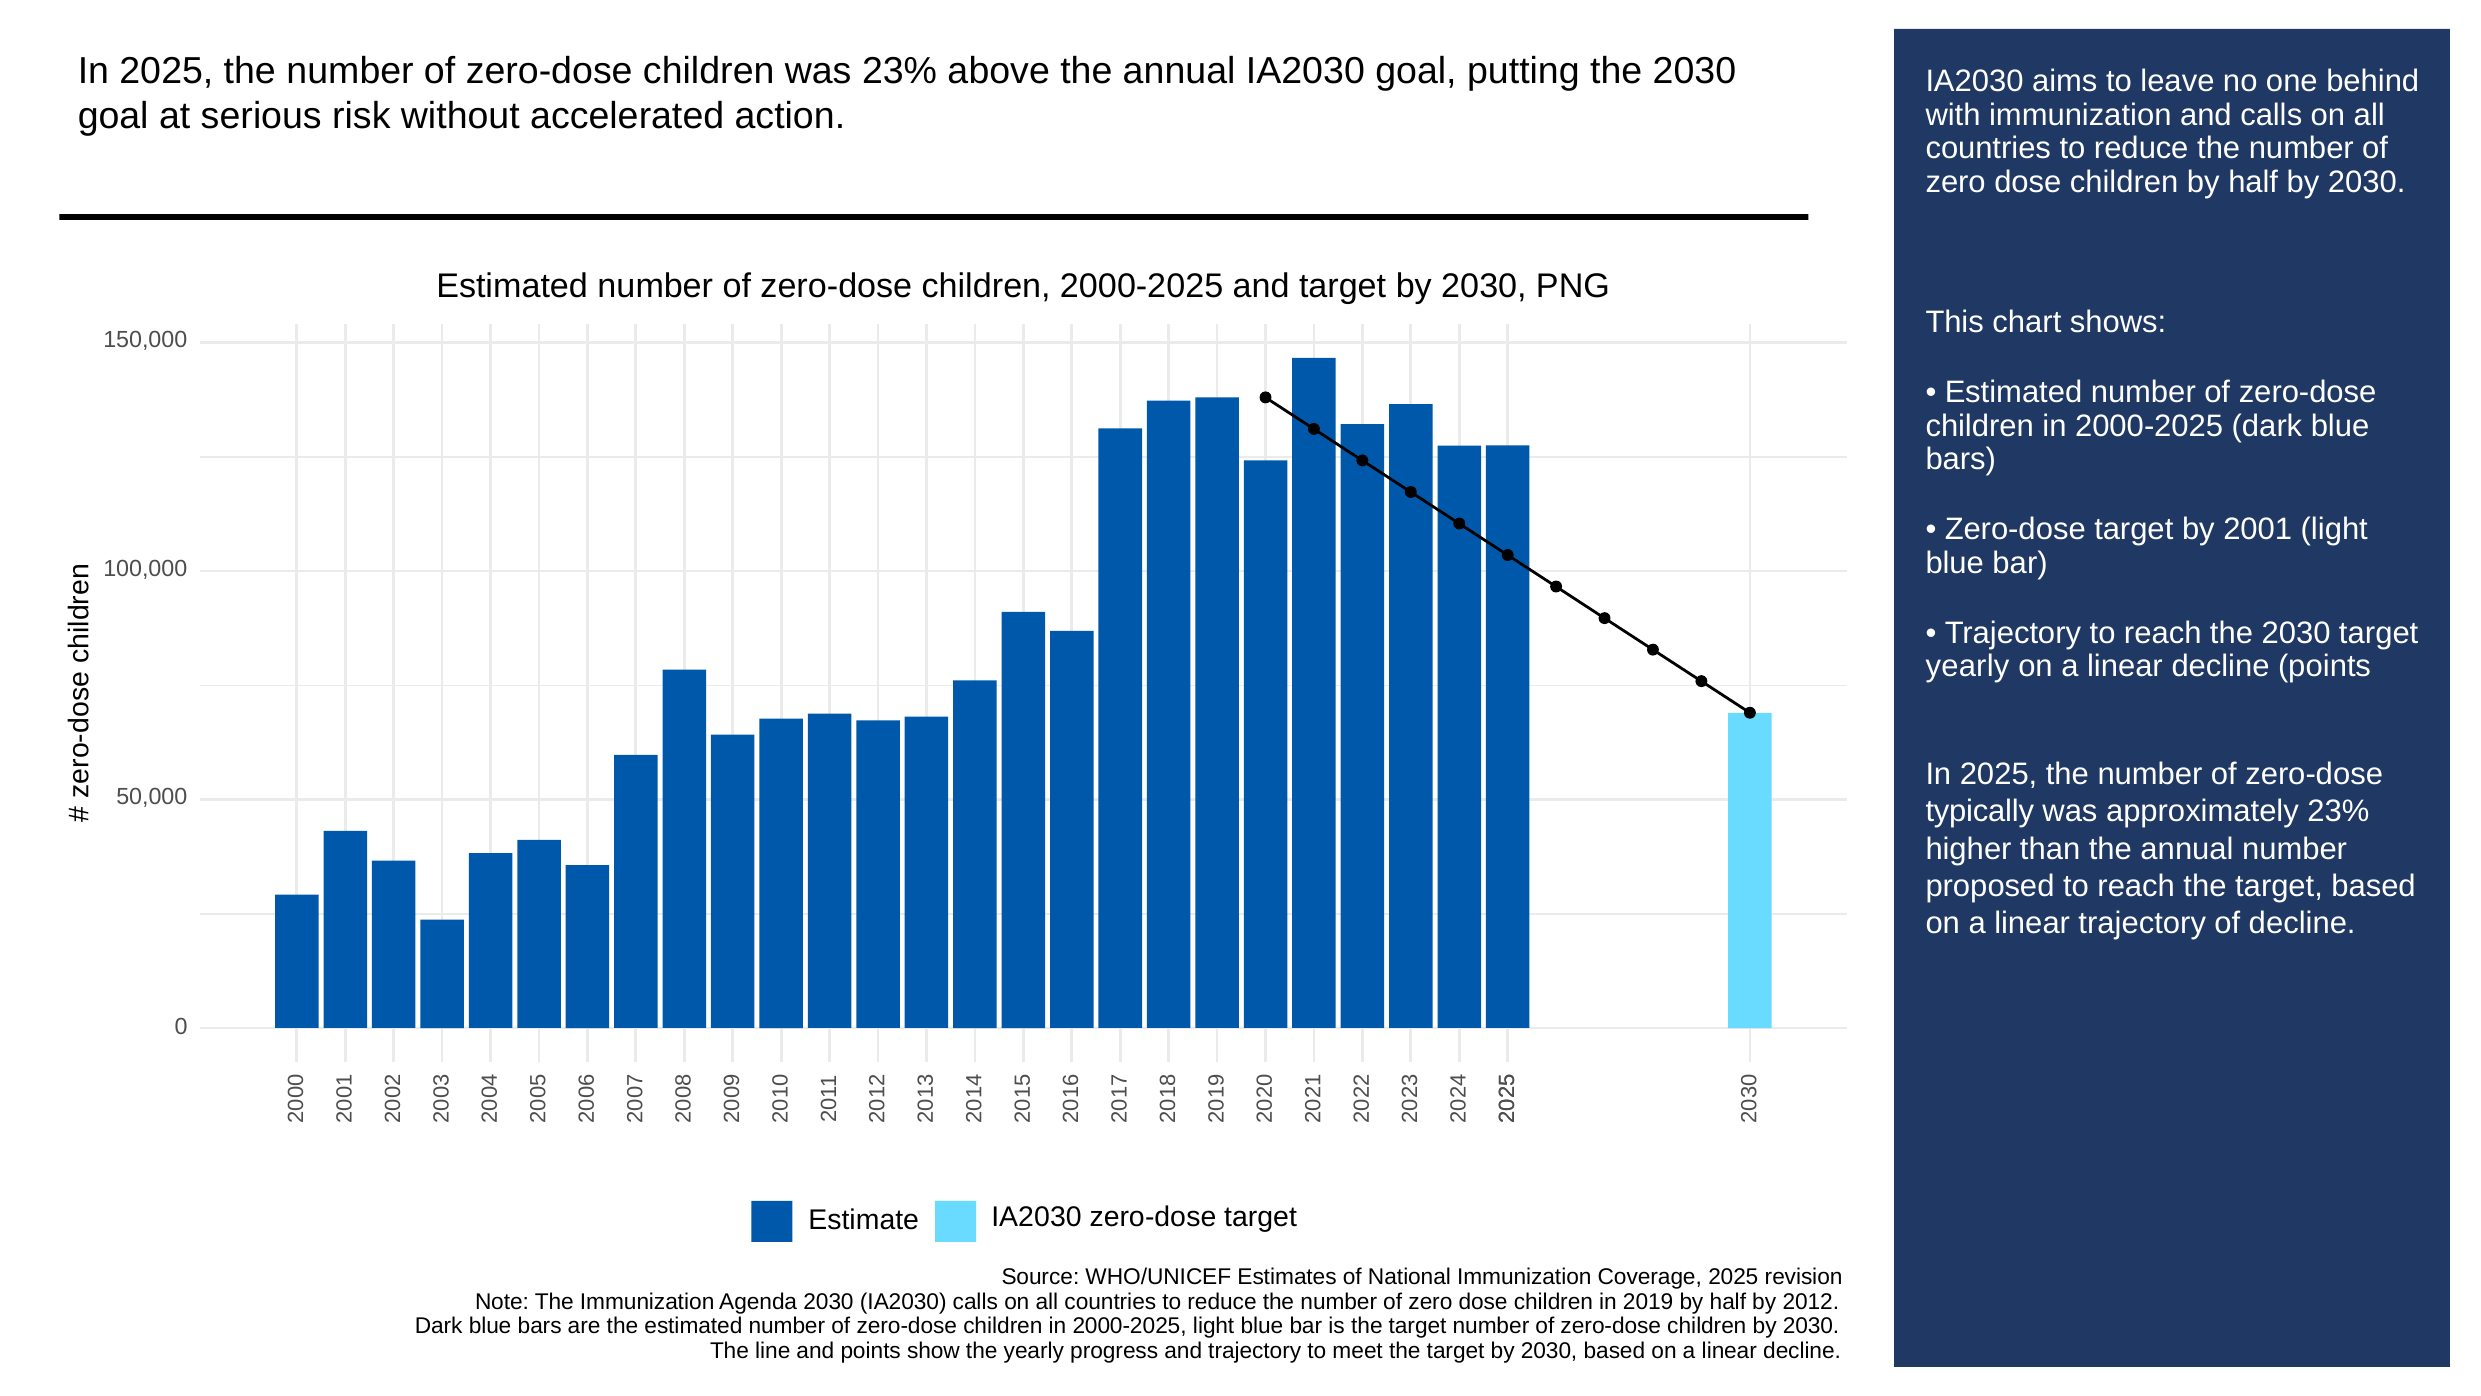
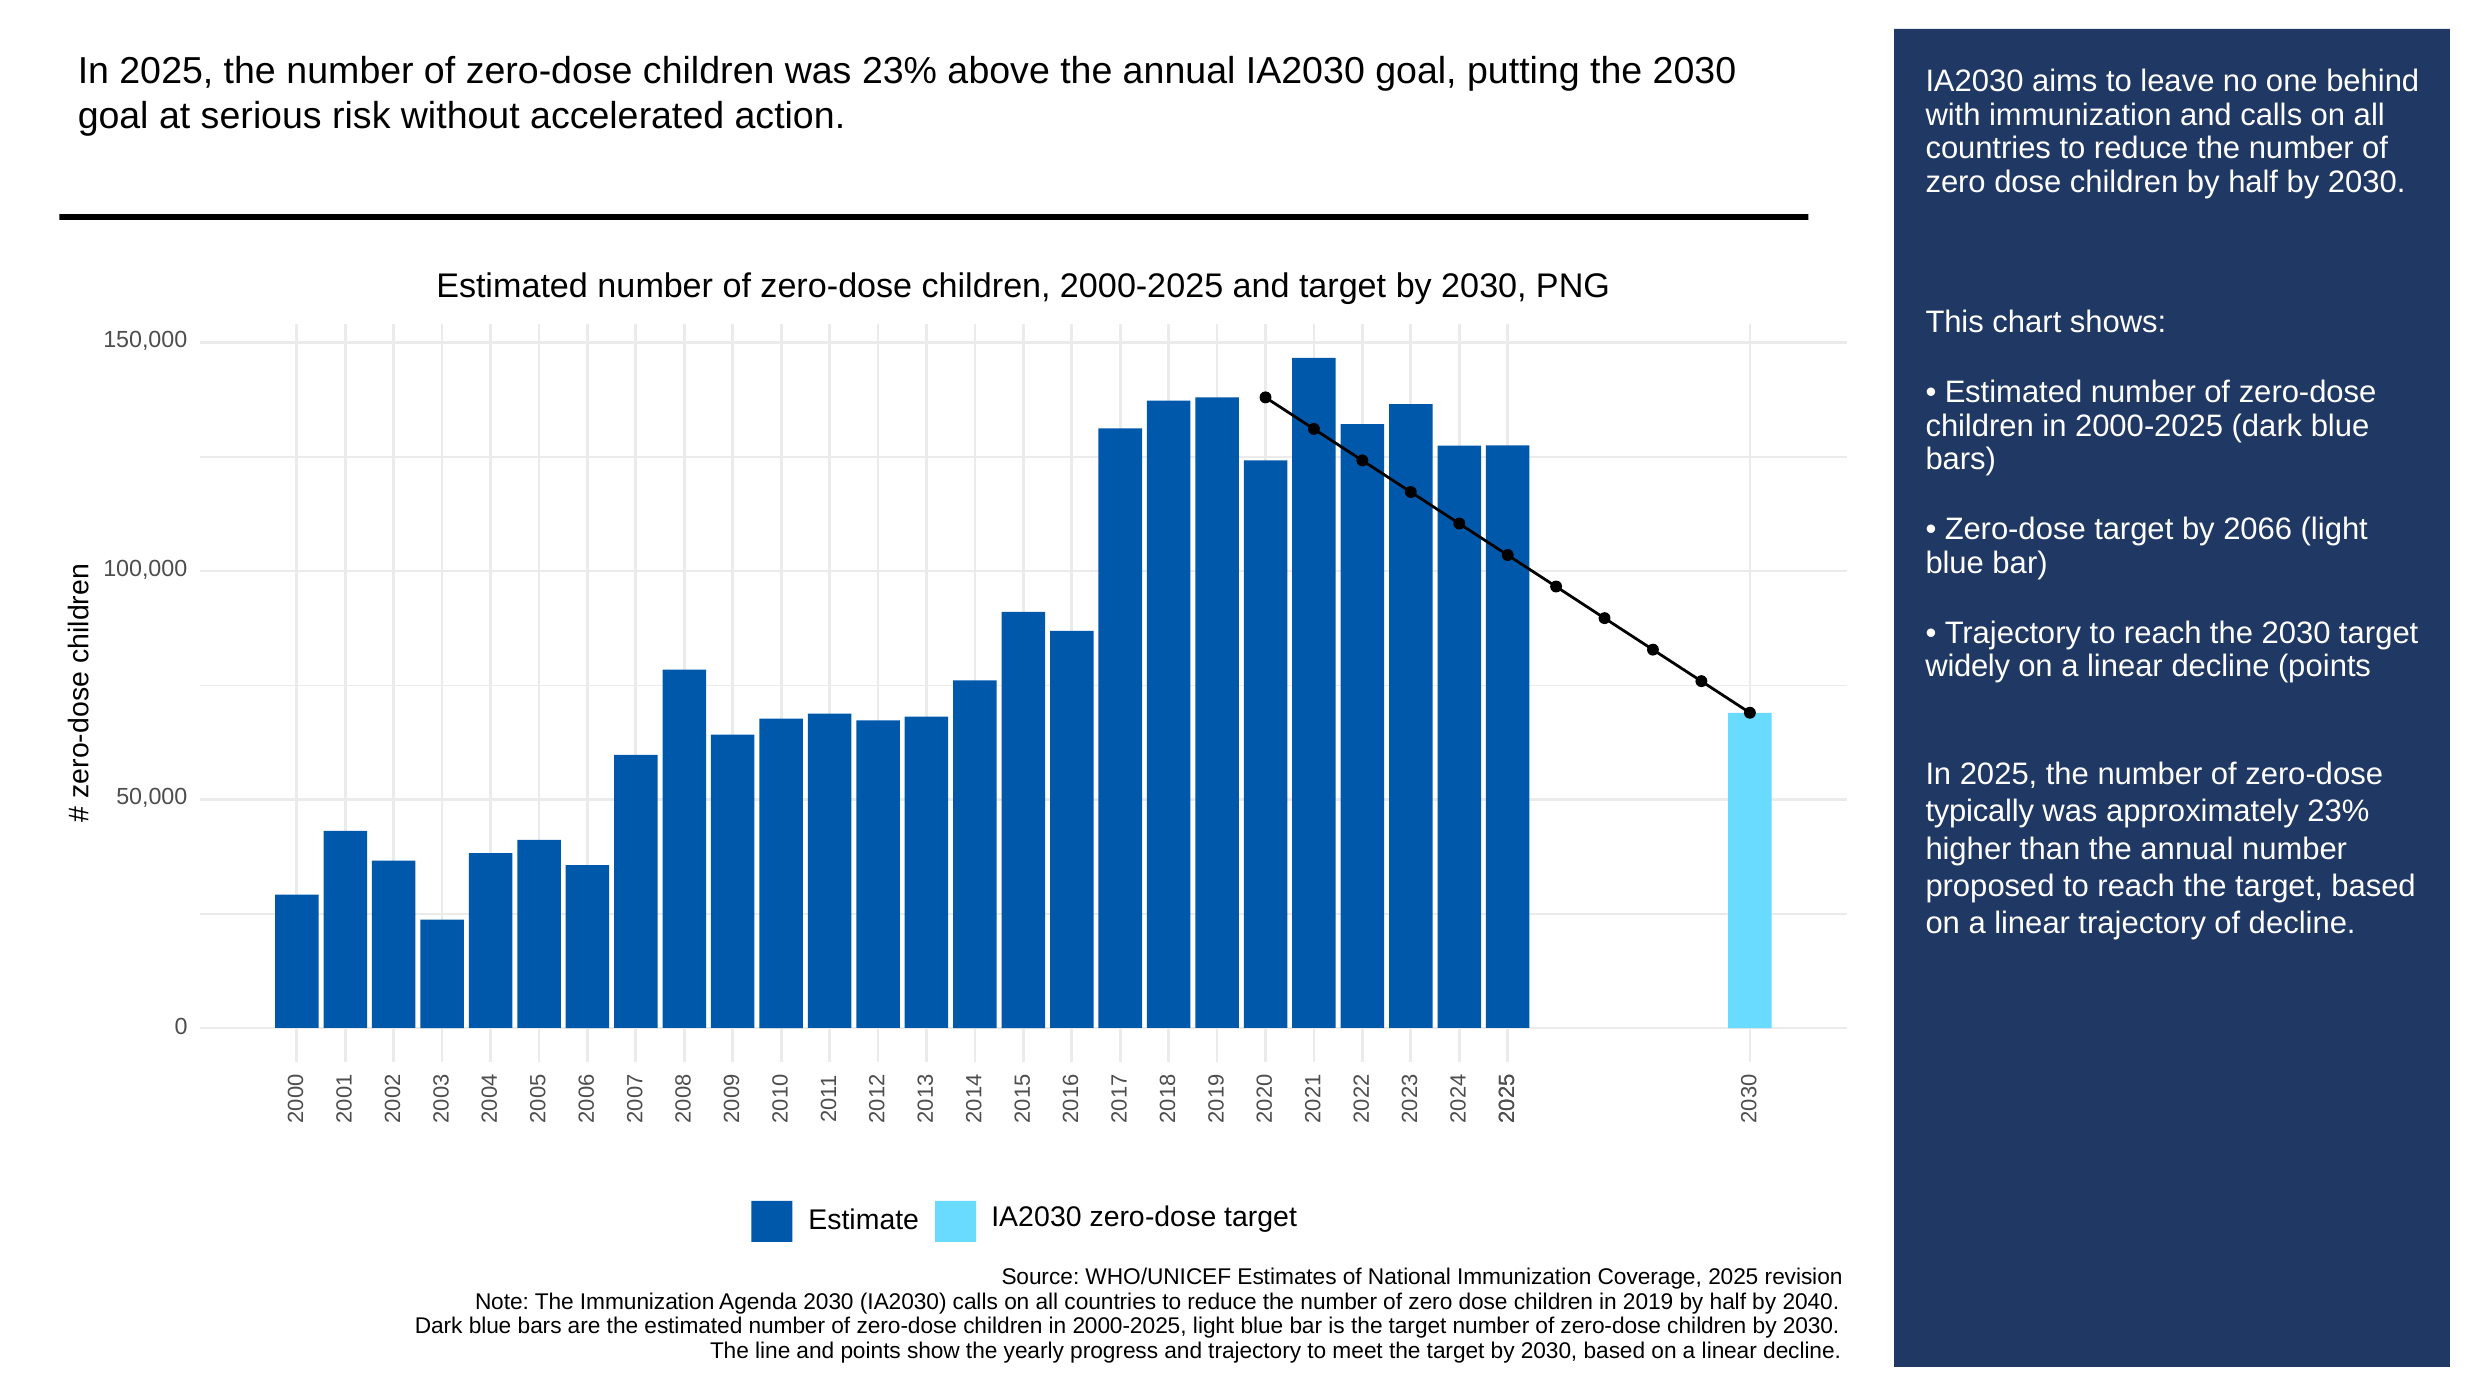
2001: 2001 -> 2066
yearly at (1967, 666): yearly -> widely
2012: 2012 -> 2040
